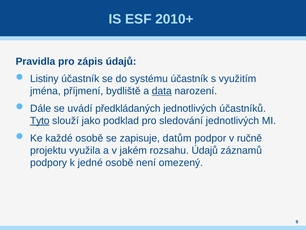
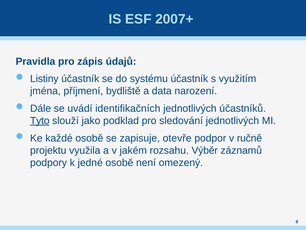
2010+: 2010+ -> 2007+
data underline: present -> none
předkládaných: předkládaných -> identifikačních
datům: datům -> otevře
rozsahu Údajů: Údajů -> Výběr
